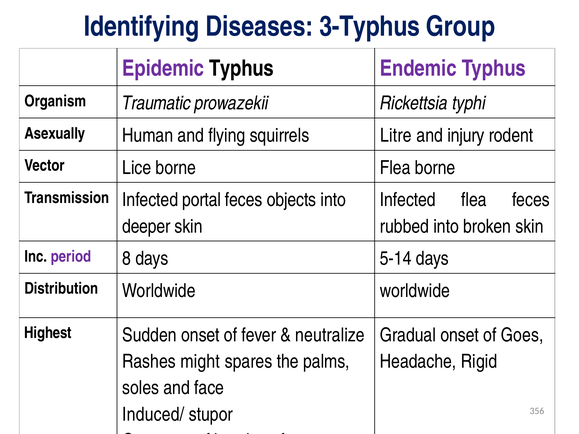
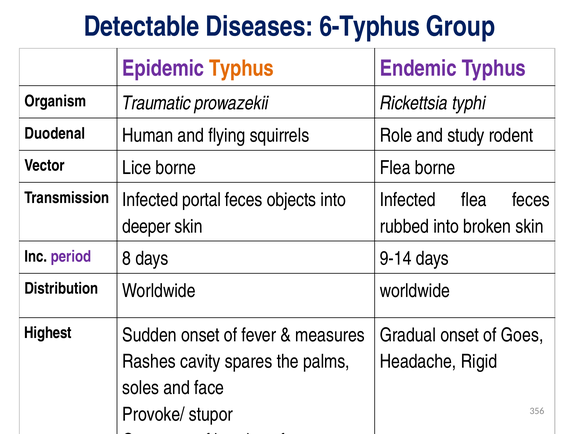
Identifying: Identifying -> Detectable
3-Typhus: 3-Typhus -> 6-Typhus
Typhus at (241, 68) colour: black -> orange
Asexually: Asexually -> Duodenal
Litre: Litre -> Role
injury: injury -> study
5-14: 5-14 -> 9-14
neutralize: neutralize -> measures
might: might -> cavity
Induced/: Induced/ -> Provoke/
